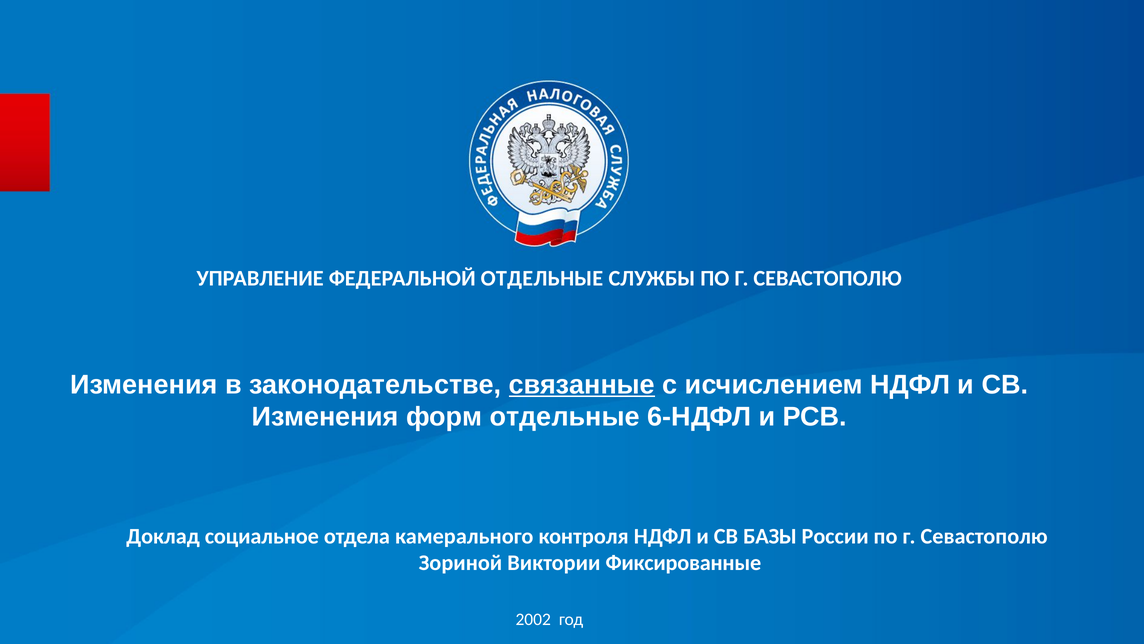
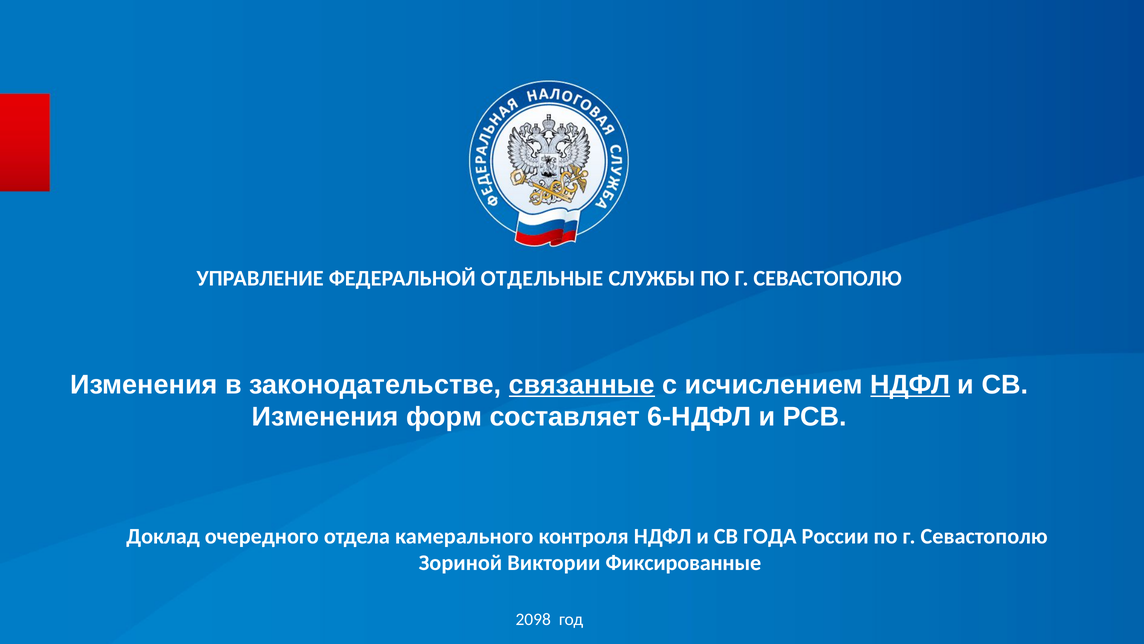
НДФЛ at (910, 384) underline: none -> present
форм отдельные: отдельные -> составляет
социальное: социальное -> очередного
БАЗЫ: БАЗЫ -> ГОДА
2002: 2002 -> 2098
